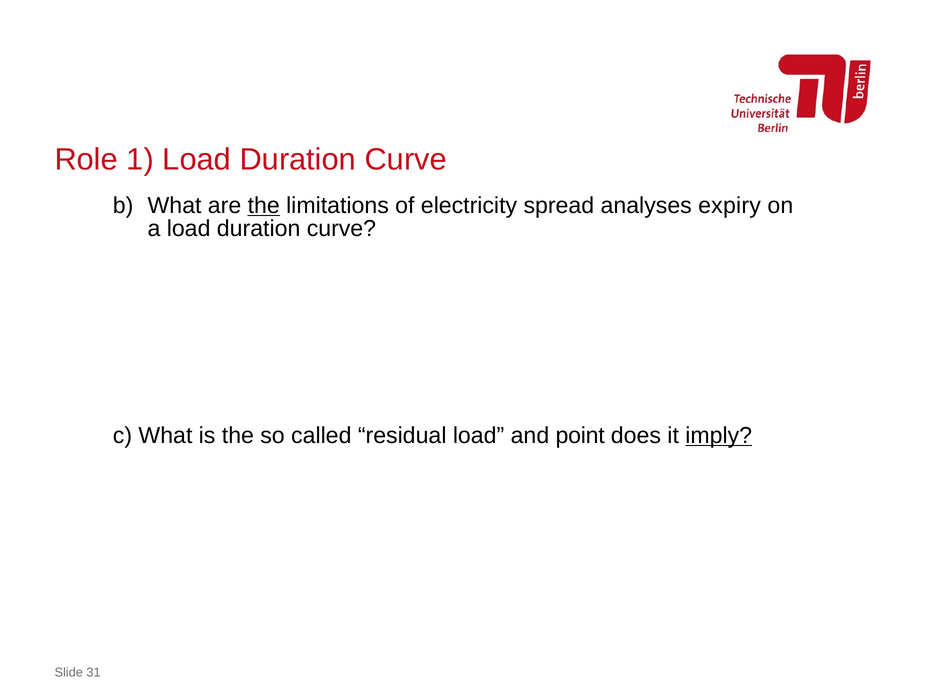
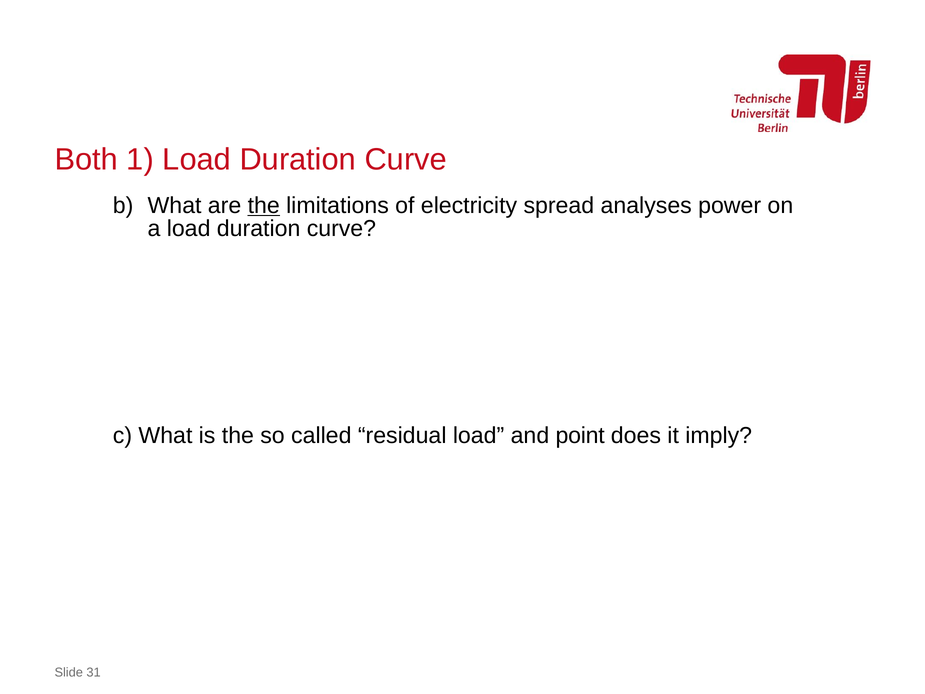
Role: Role -> Both
expiry: expiry -> power
imply underline: present -> none
